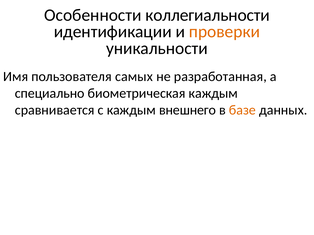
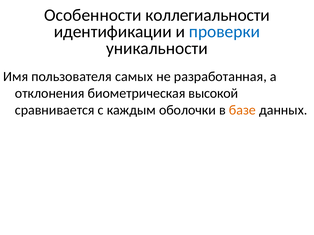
проверки colour: orange -> blue
специально: специально -> отклонения
биометрическая каждым: каждым -> высокой
внешнего: внешнего -> оболочки
